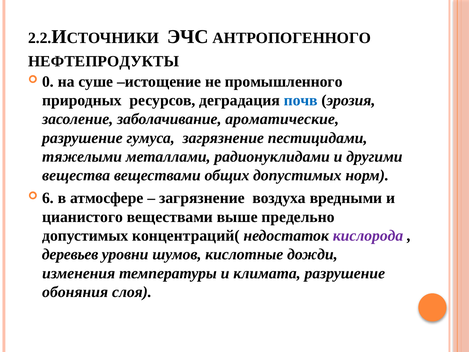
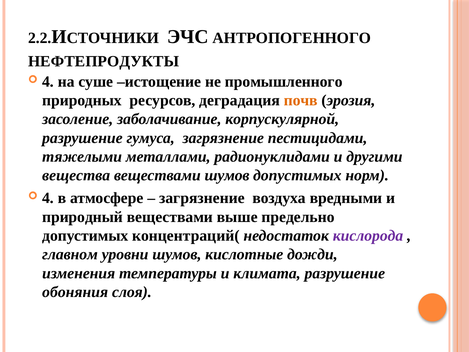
0 at (48, 82): 0 -> 4
почв colour: blue -> orange
ароматические: ароматические -> корпускулярной
веществами общих: общих -> шумов
6 at (48, 198): 6 -> 4
цианистого: цианистого -> природный
деревьев: деревьев -> главном
